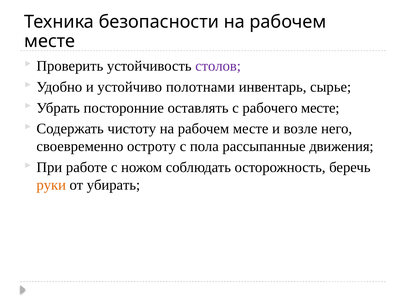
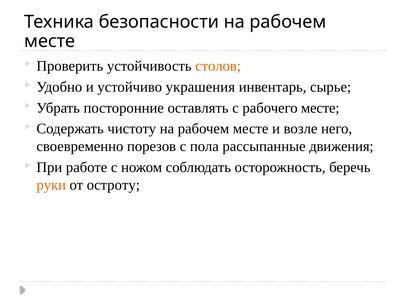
столов colour: purple -> orange
полотнами: полотнами -> украшения
остроту: остроту -> порезов
убирать: убирать -> остроту
